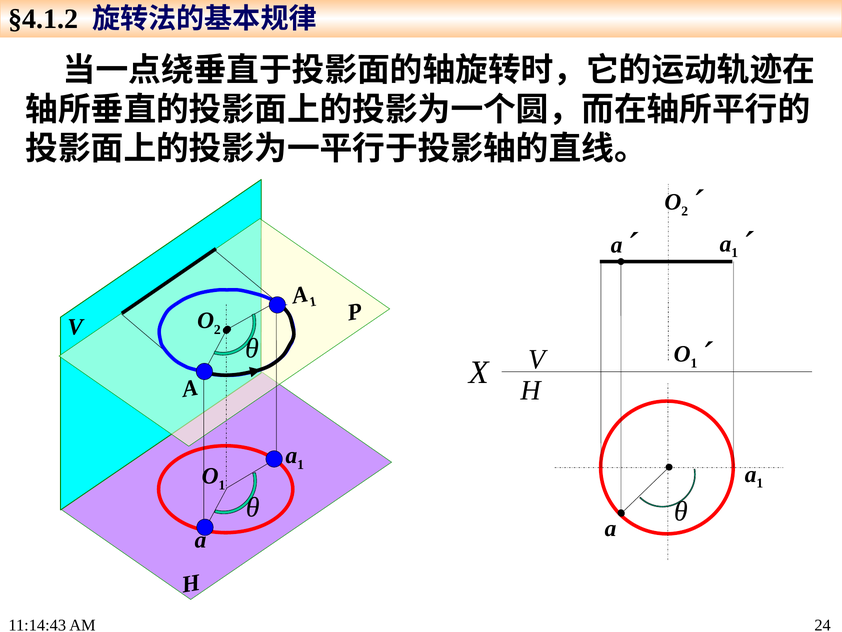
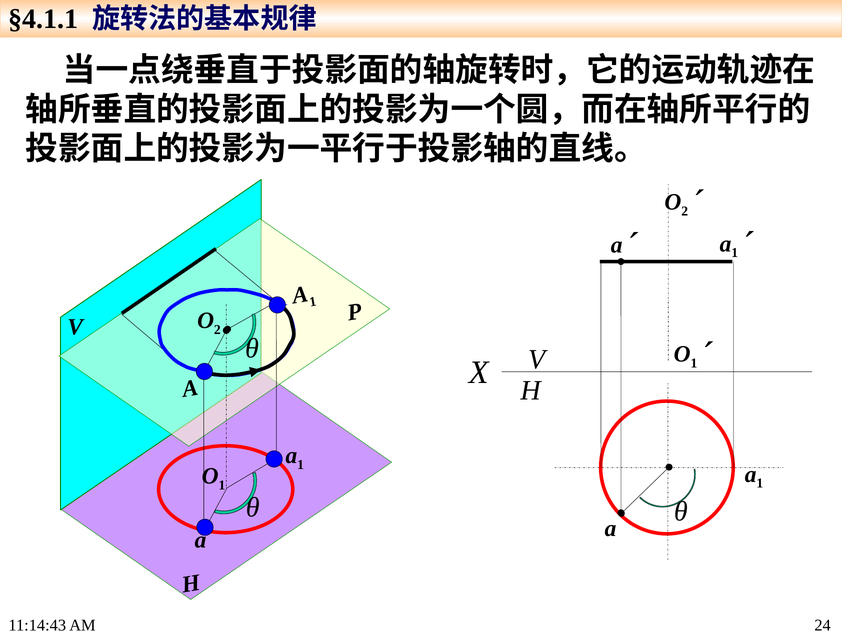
§4.1.2: §4.1.2 -> §4.1.1
